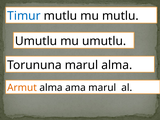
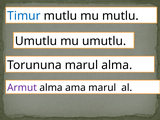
Armut colour: orange -> purple
